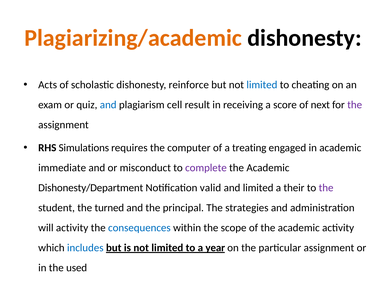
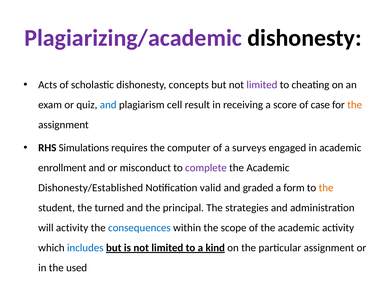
Plagiarizing/academic colour: orange -> purple
reinforce: reinforce -> concepts
limited at (262, 85) colour: blue -> purple
next: next -> case
the at (355, 105) colour: purple -> orange
treating: treating -> surveys
immediate: immediate -> enrollment
Dishonesty/Department: Dishonesty/Department -> Dishonesty/Established
and limited: limited -> graded
their: their -> form
the at (326, 188) colour: purple -> orange
year: year -> kind
